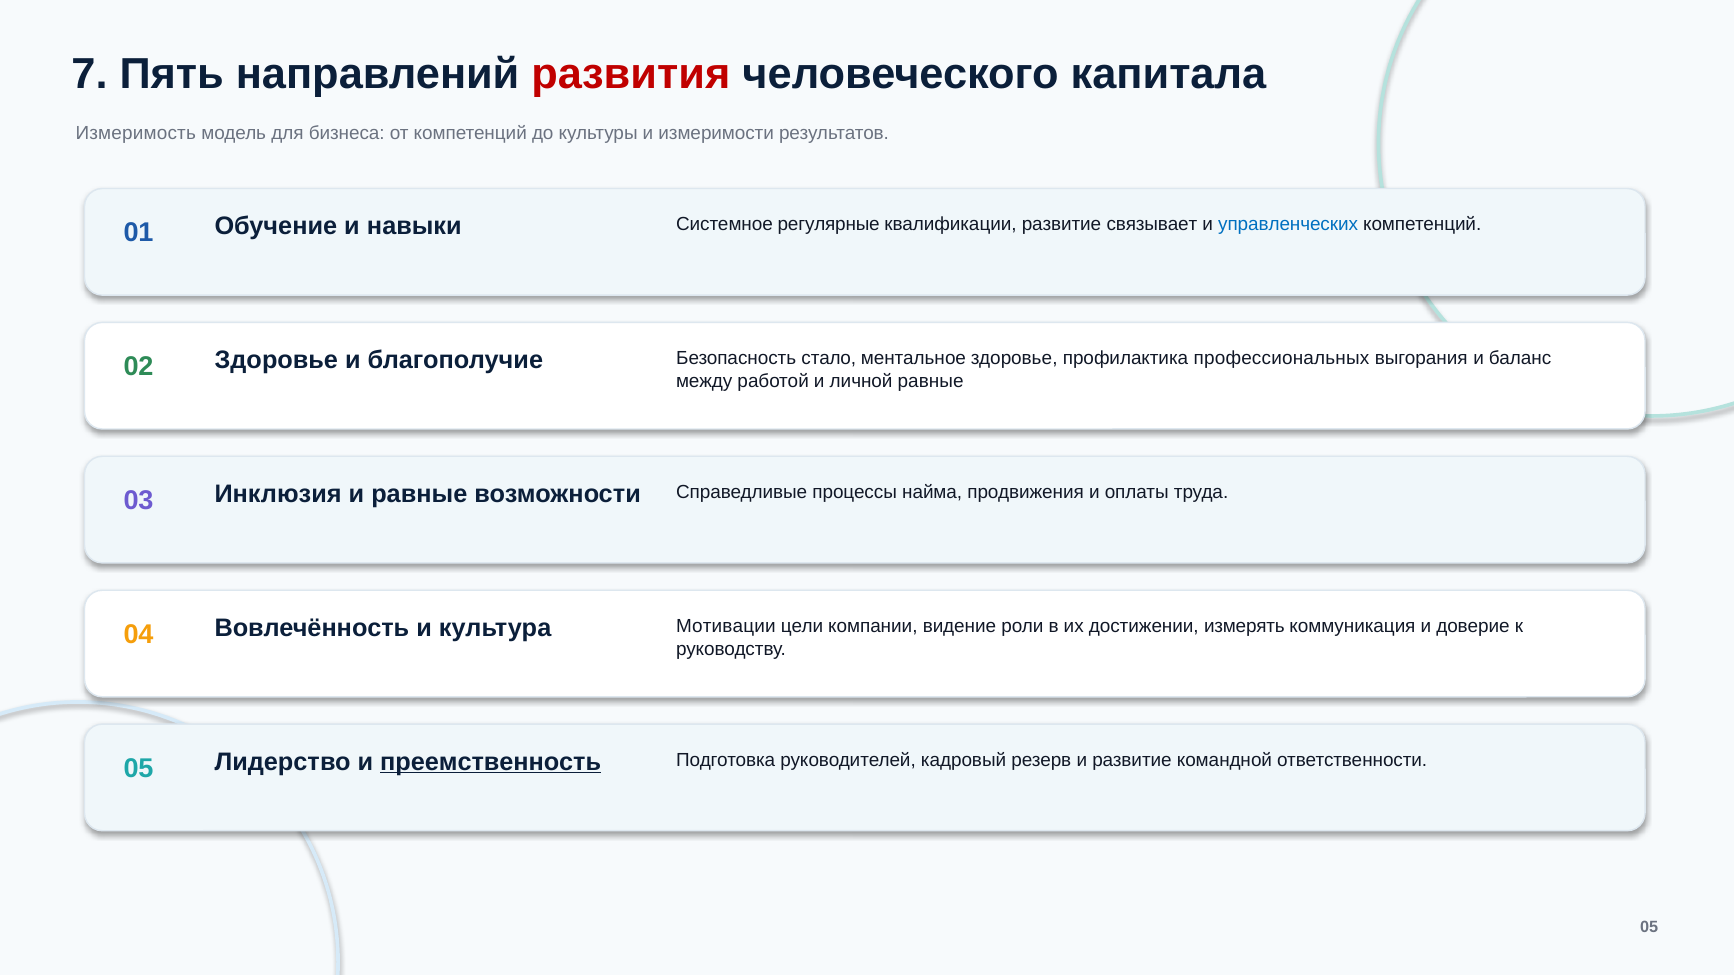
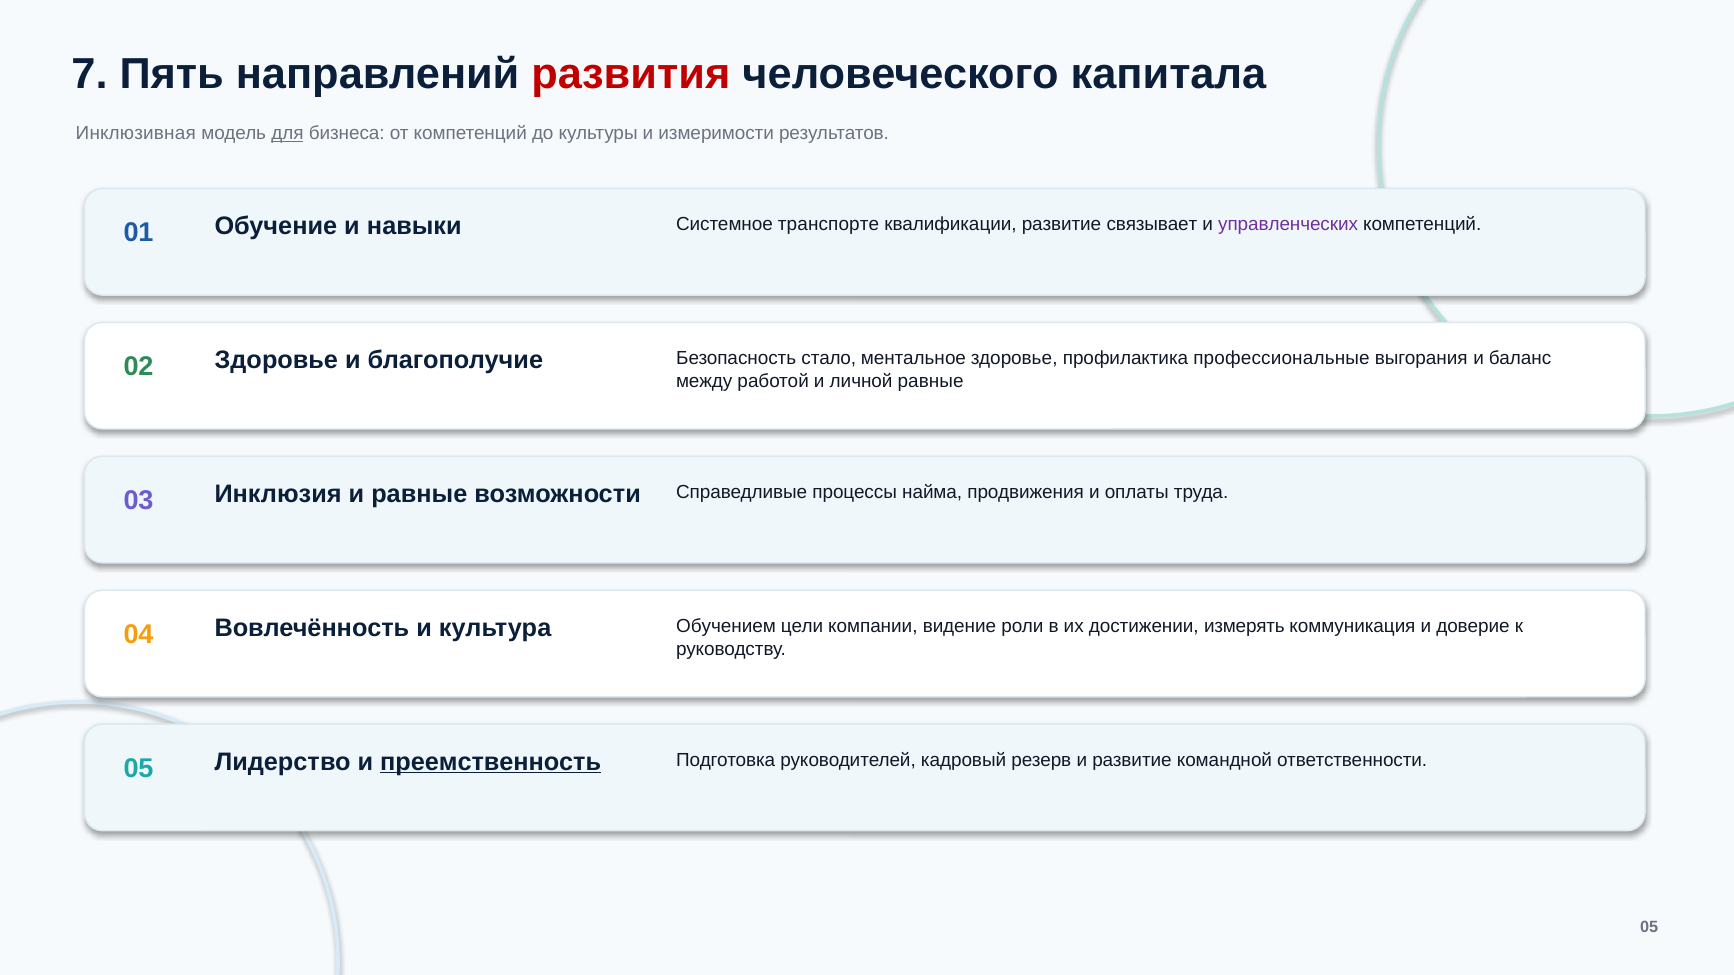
Измеримость: Измеримость -> Инклюзивная
для underline: none -> present
регулярные: регулярные -> транспорте
управленческих colour: blue -> purple
профессиональных: профессиональных -> профессиональные
Мотивации: Мотивации -> Обучением
